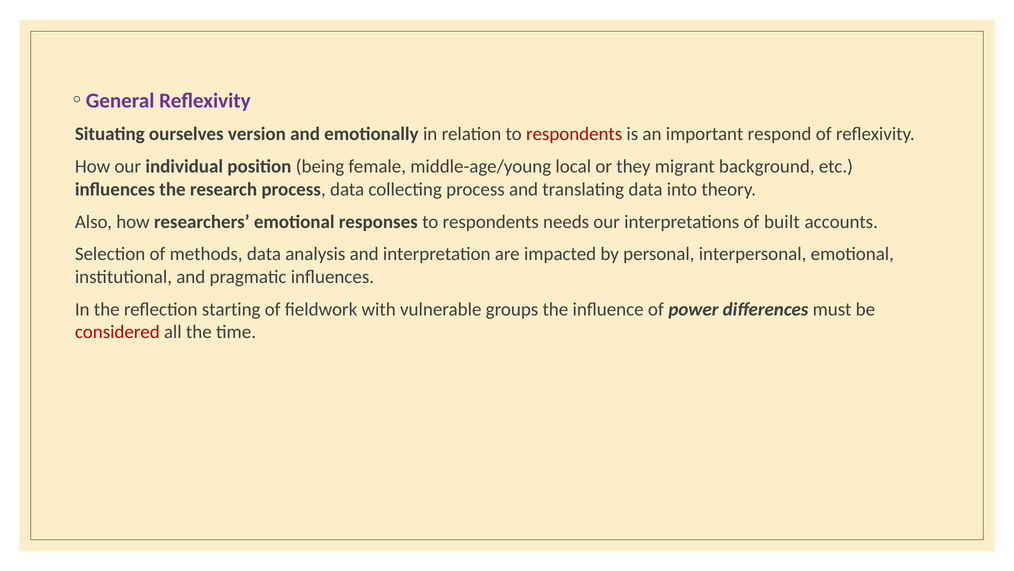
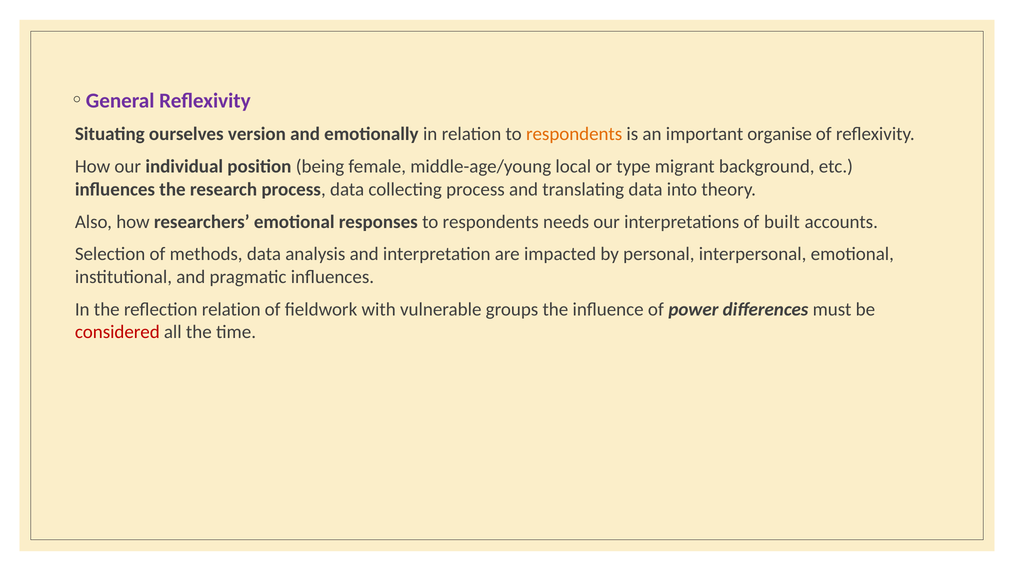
respondents at (574, 134) colour: red -> orange
respond: respond -> organise
they: they -> type
reflection starting: starting -> relation
